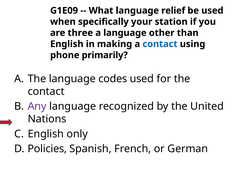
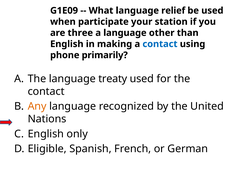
specifically: specifically -> participate
codes: codes -> treaty
Any colour: purple -> orange
Policies: Policies -> Eligible
